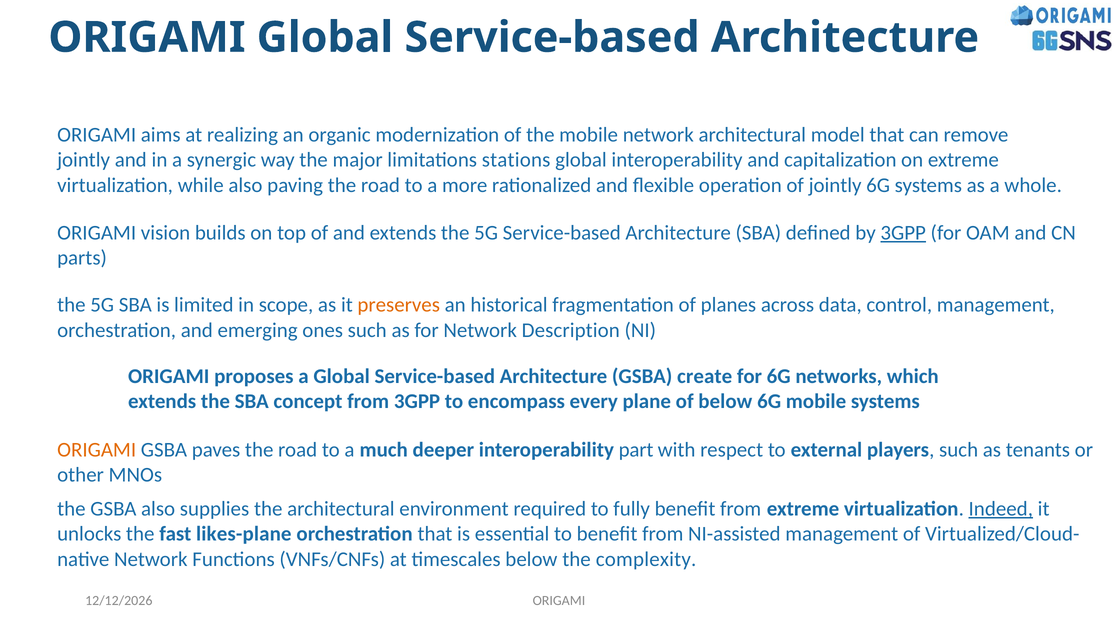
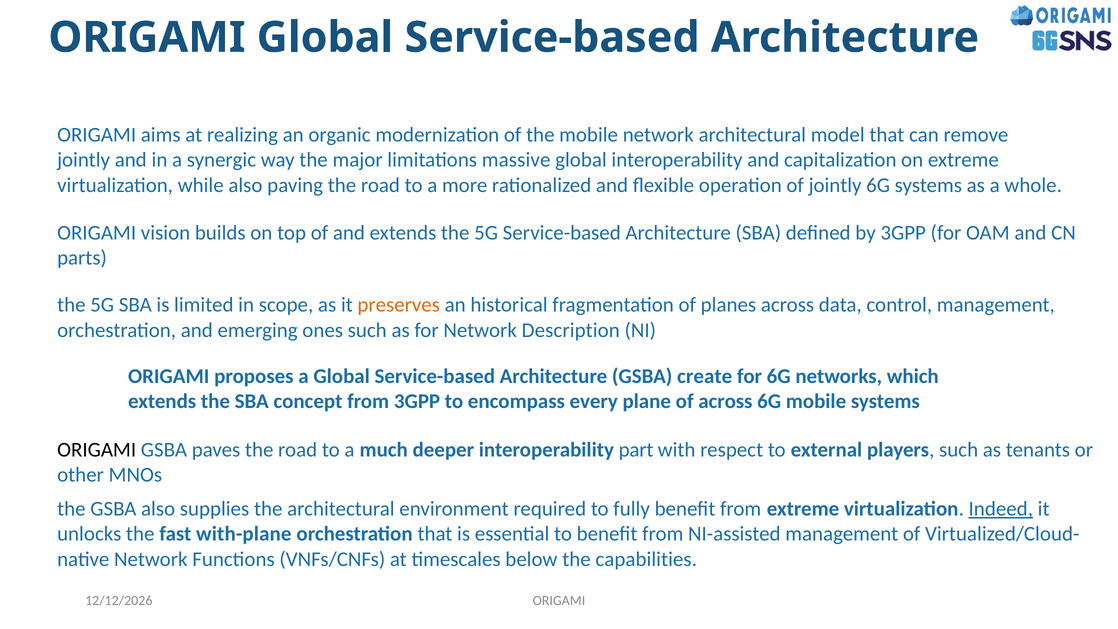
stations: stations -> massive
3GPP at (903, 233) underline: present -> none
of below: below -> across
ORIGAMI at (97, 450) colour: orange -> black
likes-plane: likes-plane -> with-plane
complexity: complexity -> capabilities
